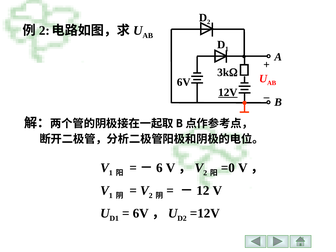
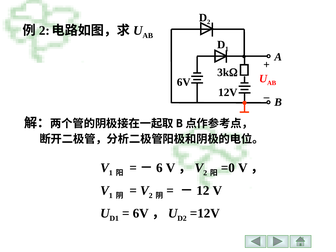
12V underline: present -> none
